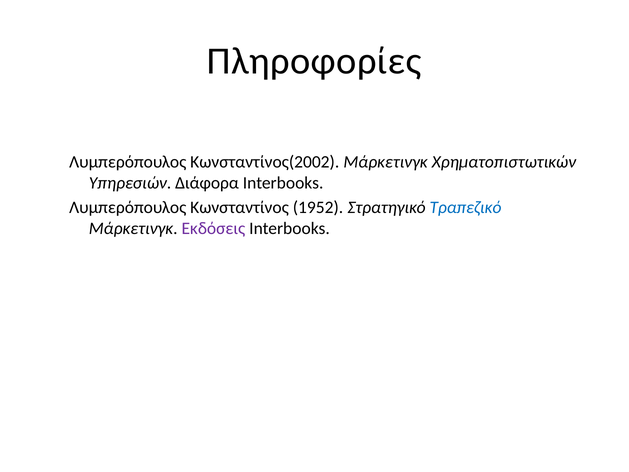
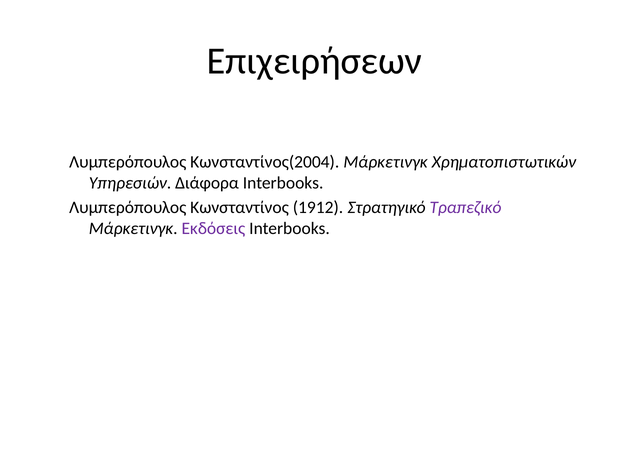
Πληροφορίες: Πληροφορίες -> Επιχειρήσεων
Κωνσταντίνος(2002: Κωνσταντίνος(2002 -> Κωνσταντίνος(2004
1952: 1952 -> 1912
Τραπεζικό colour: blue -> purple
